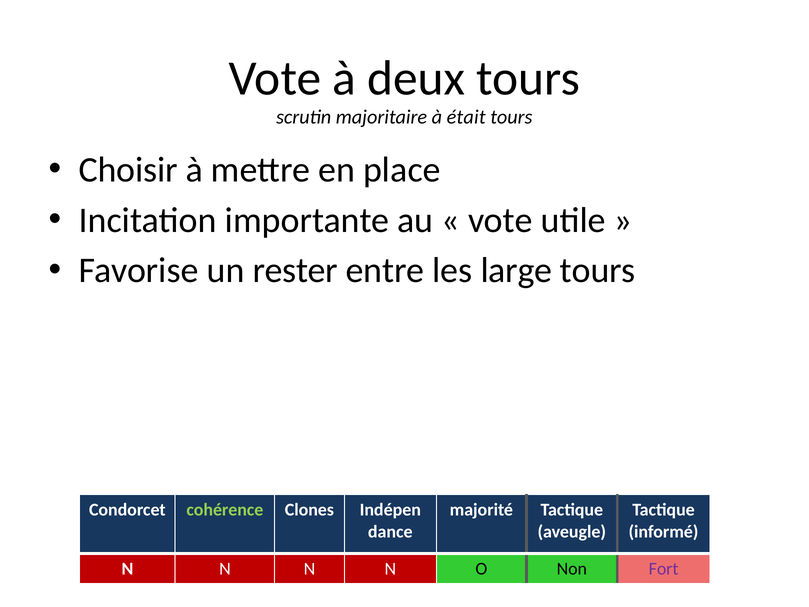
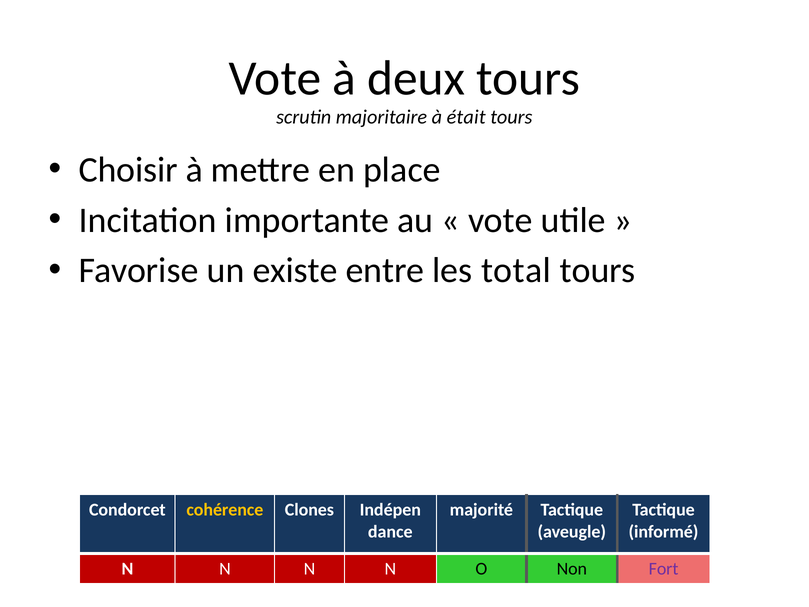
rester: rester -> existe
large: large -> total
cohérence colour: light green -> yellow
